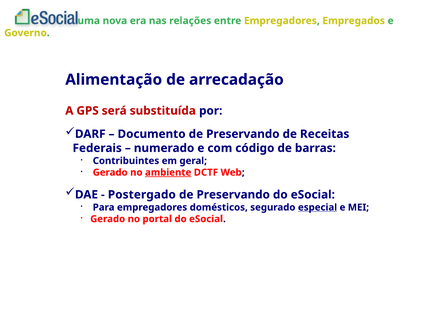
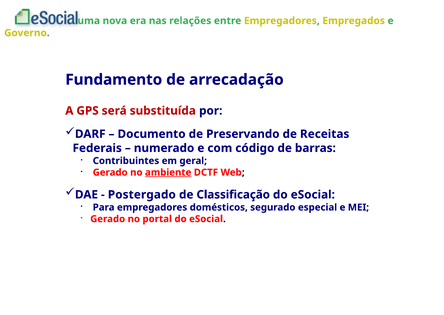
Alimentação: Alimentação -> Fundamento
Preservando at (233, 195): Preservando -> Classificação
especial underline: present -> none
